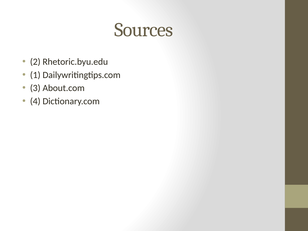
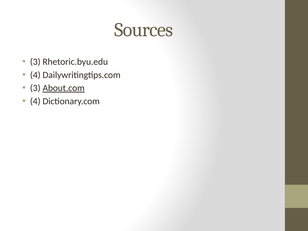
2 at (35, 62): 2 -> 3
1 at (35, 75): 1 -> 4
About.com underline: none -> present
